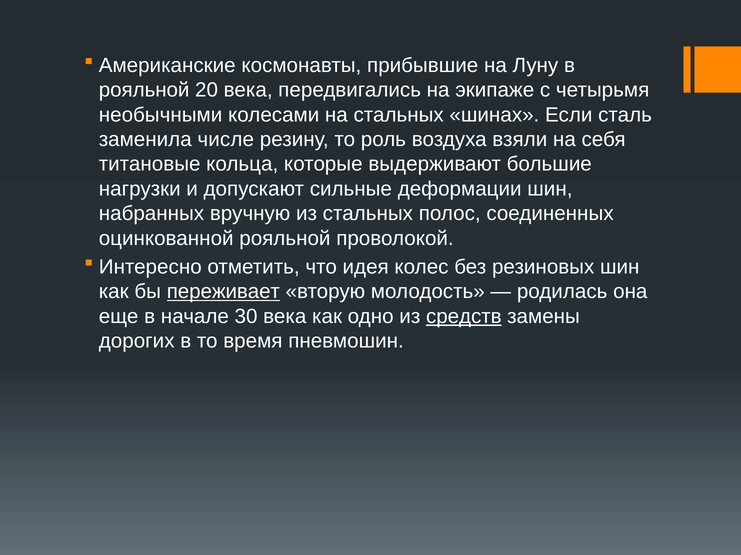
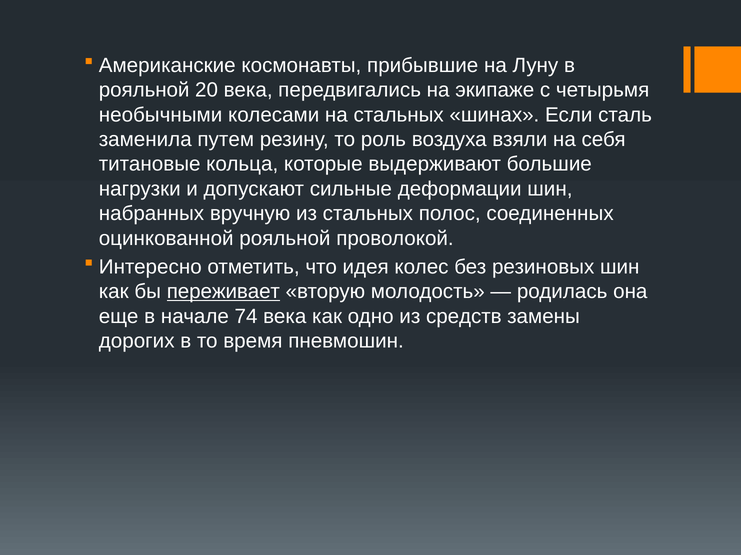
числе: числе -> путем
30: 30 -> 74
средств underline: present -> none
